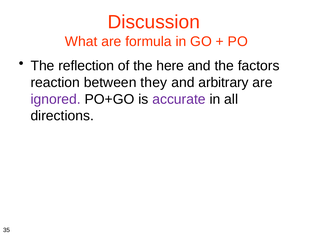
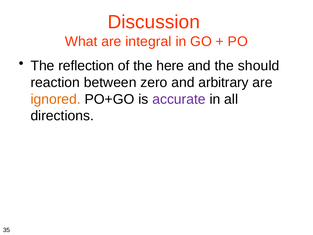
formula: formula -> integral
factors: factors -> should
they: they -> zero
ignored colour: purple -> orange
